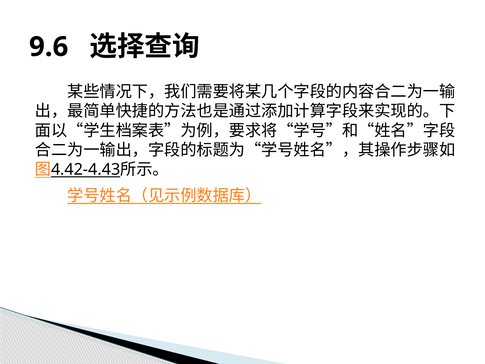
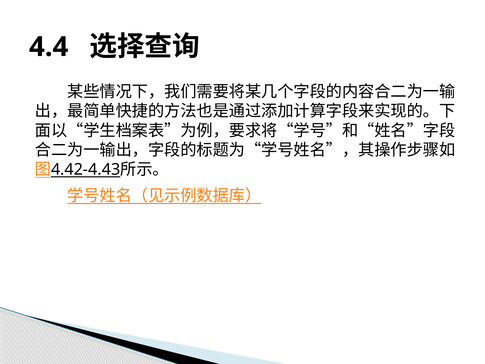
9.6: 9.6 -> 4.4
